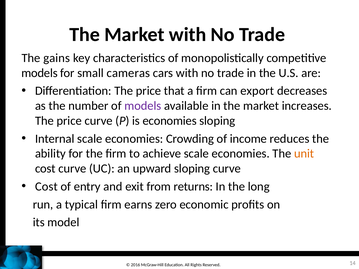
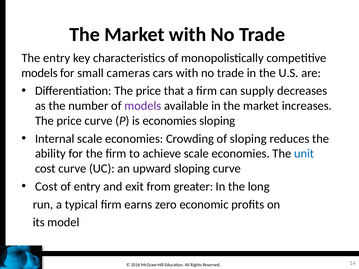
The gains: gains -> entry
export: export -> supply
of income: income -> sloping
unit colour: orange -> blue
returns: returns -> greater
